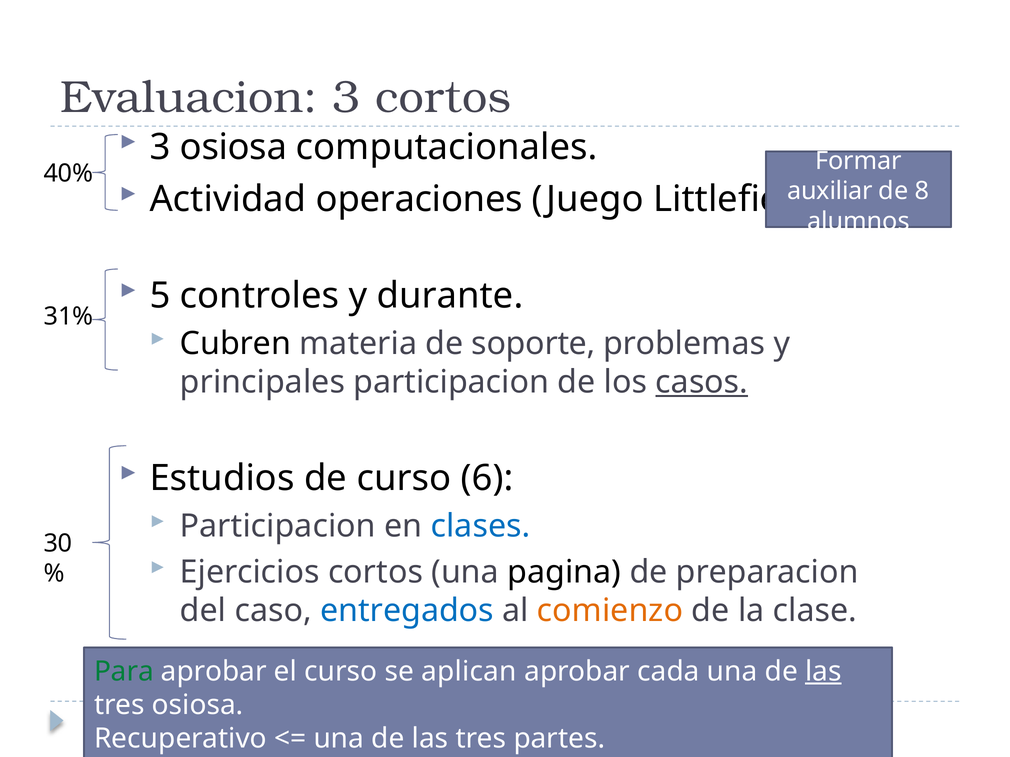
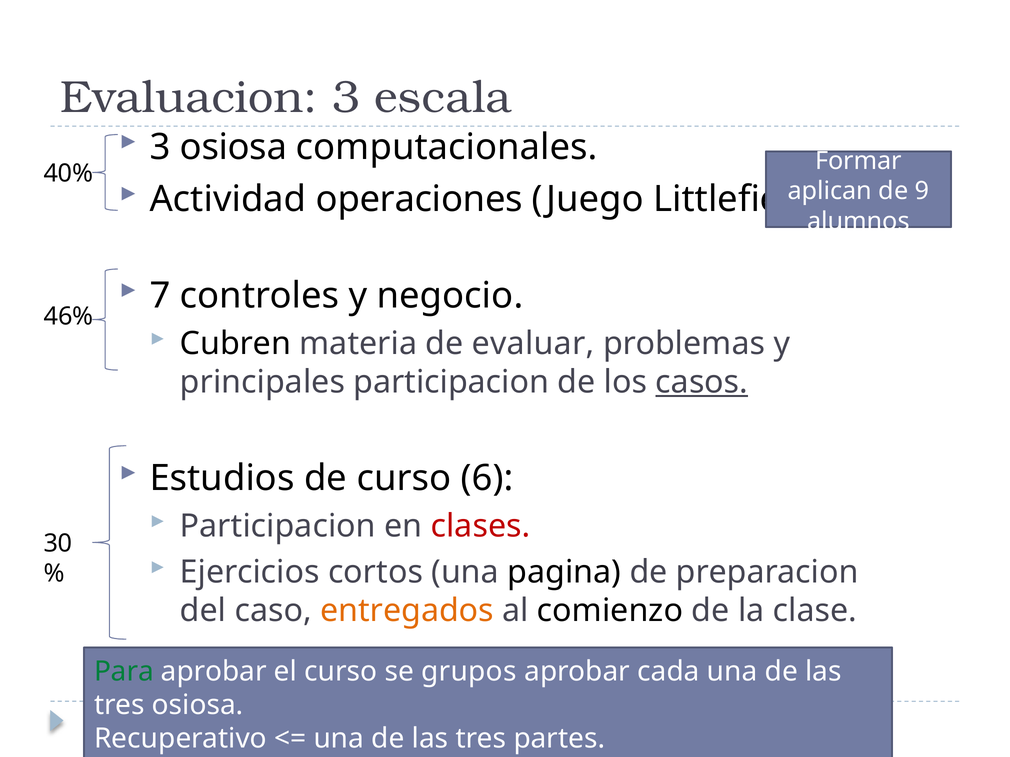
3 cortos: cortos -> escala
auxiliar: auxiliar -> aplican
8: 8 -> 9
5: 5 -> 7
durante: durante -> negocio
31%: 31% -> 46%
soporte: soporte -> evaluar
clases colour: blue -> red
entregados colour: blue -> orange
comienzo colour: orange -> black
aplican: aplican -> grupos
las at (823, 672) underline: present -> none
